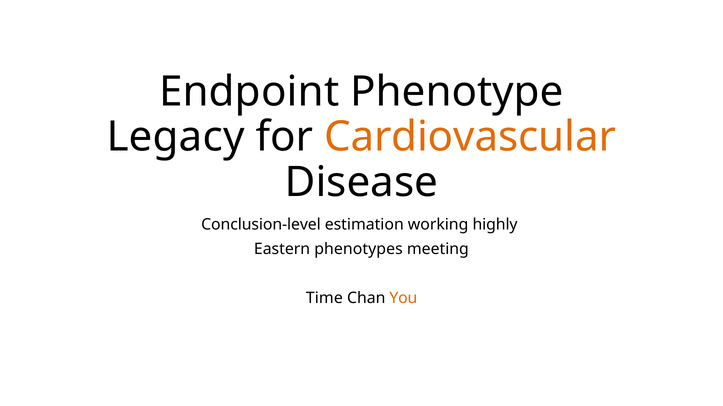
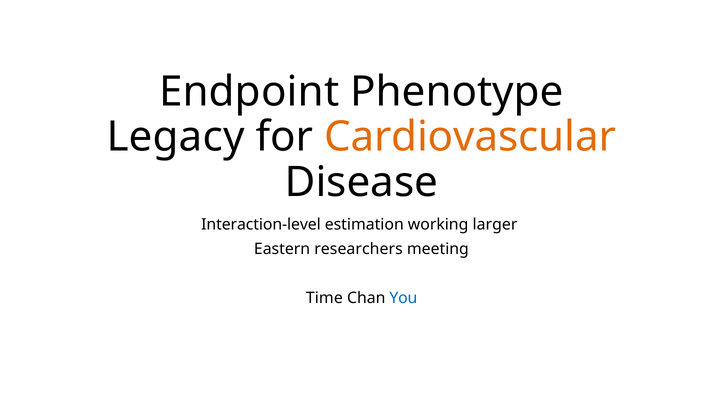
Conclusion-level: Conclusion-level -> Interaction-level
highly: highly -> larger
phenotypes: phenotypes -> researchers
You colour: orange -> blue
